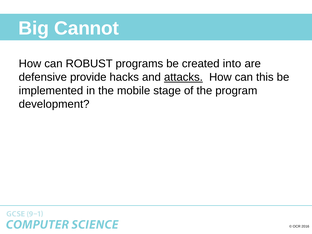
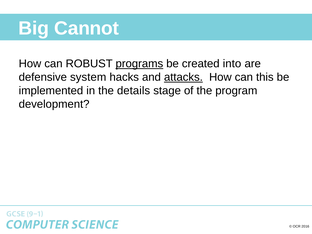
programs underline: none -> present
provide: provide -> system
mobile: mobile -> details
